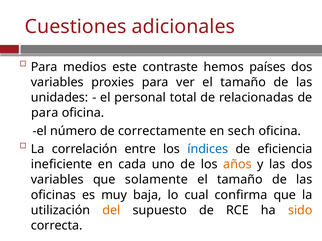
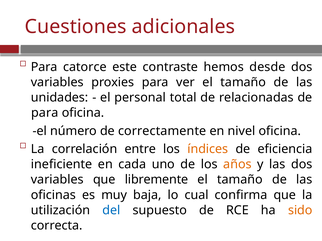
medios: medios -> catorce
países: países -> desde
sech: sech -> nivel
índices colour: blue -> orange
solamente: solamente -> libremente
del colour: orange -> blue
